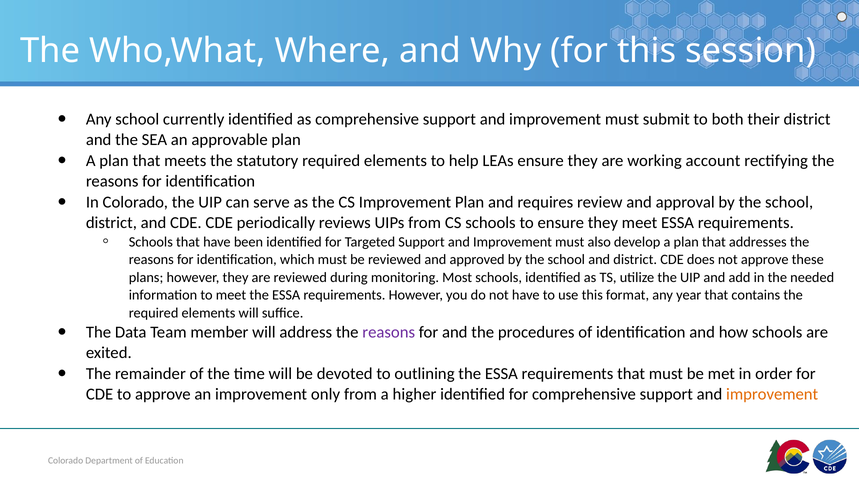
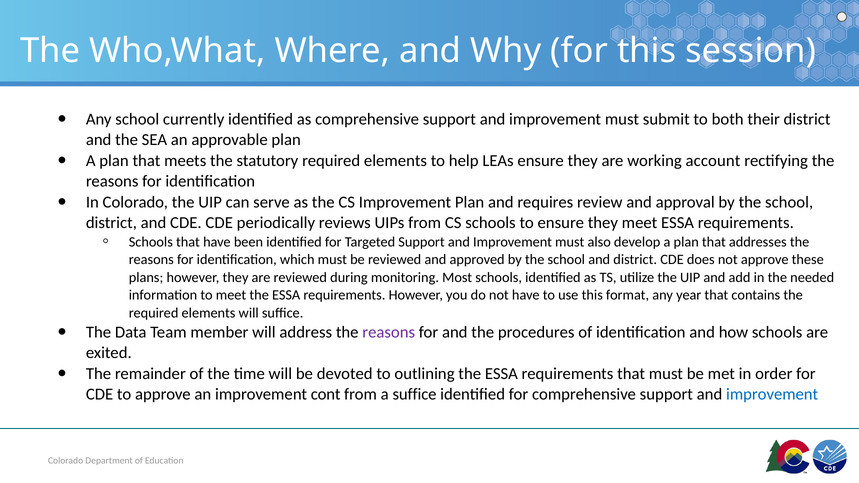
only: only -> cont
a higher: higher -> suffice
improvement at (772, 395) colour: orange -> blue
